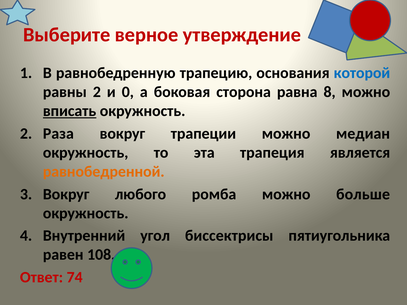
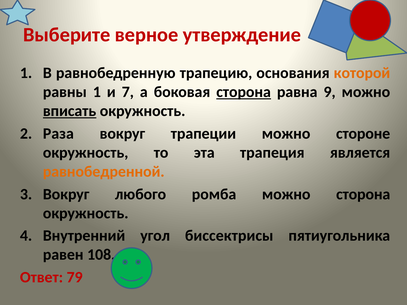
которой colour: blue -> orange
равны 2: 2 -> 1
0: 0 -> 7
сторона at (244, 92) underline: none -> present
8: 8 -> 9
медиан: медиан -> стороне
можно больше: больше -> сторона
74: 74 -> 79
